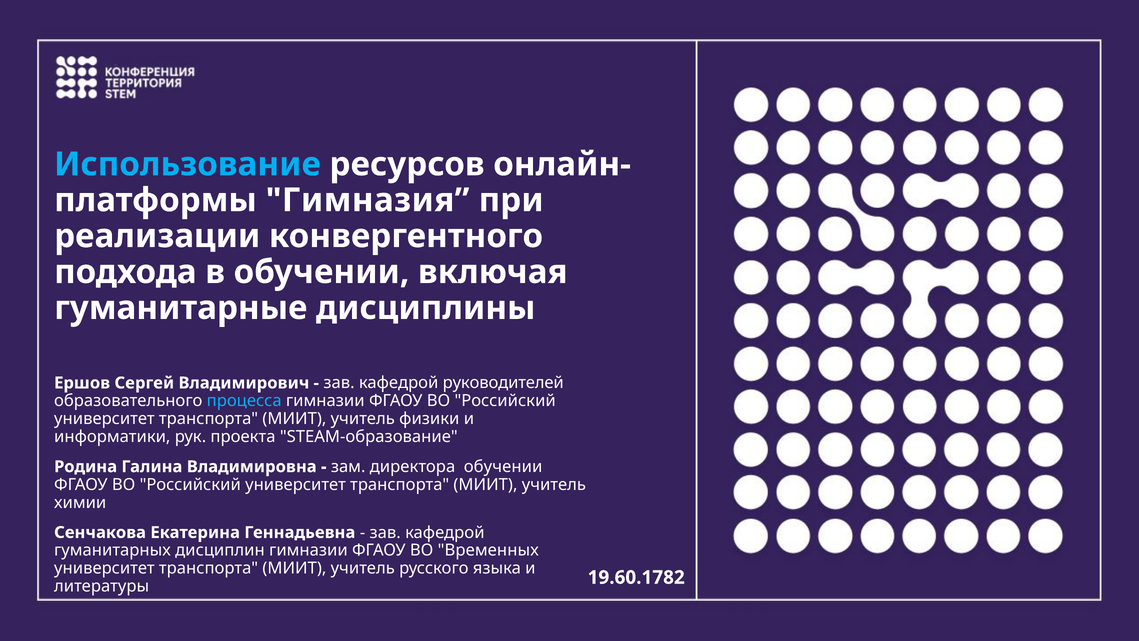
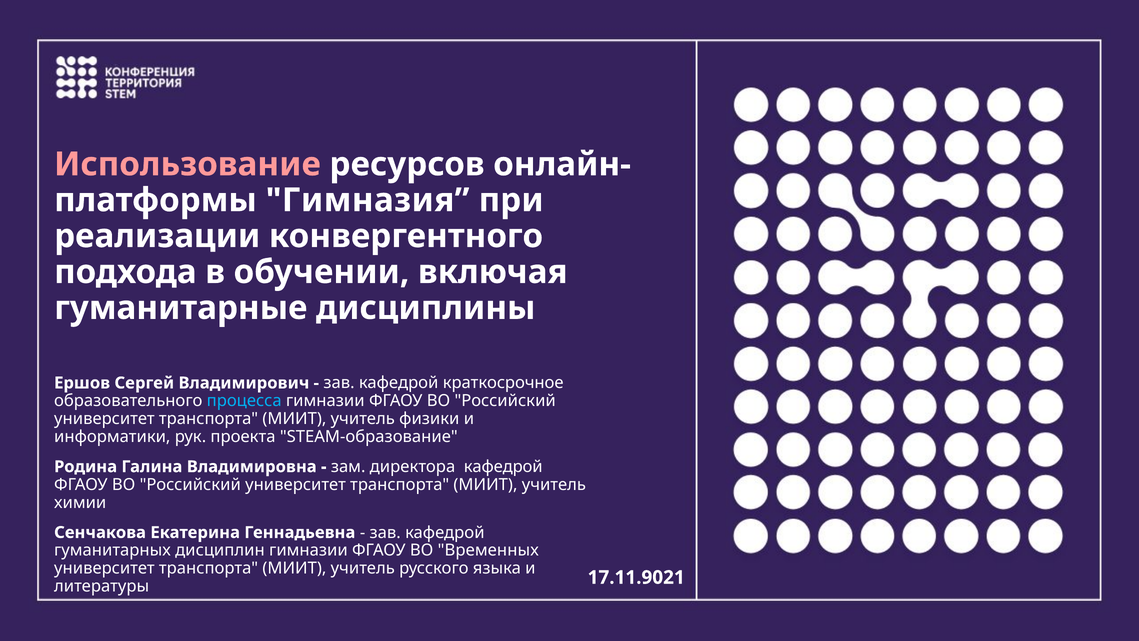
Использование colour: light blue -> pink
руководителей: руководителей -> краткосрочное
директора обучении: обучении -> кафедрой
19.60.1782: 19.60.1782 -> 17.11.9021
